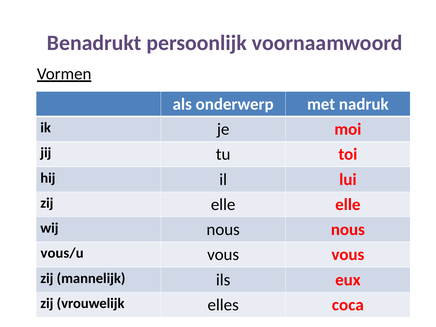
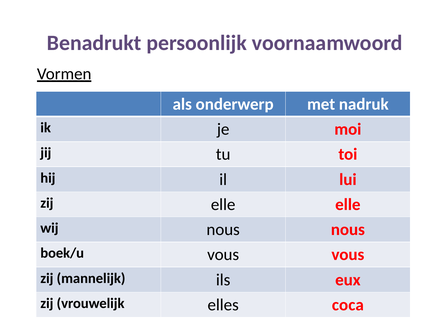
vous/u: vous/u -> boek/u
